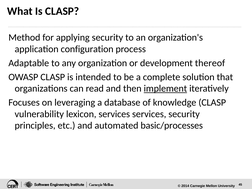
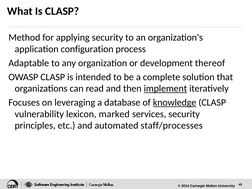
knowledge underline: none -> present
lexicon services: services -> marked
basic/processes: basic/processes -> staff/processes
